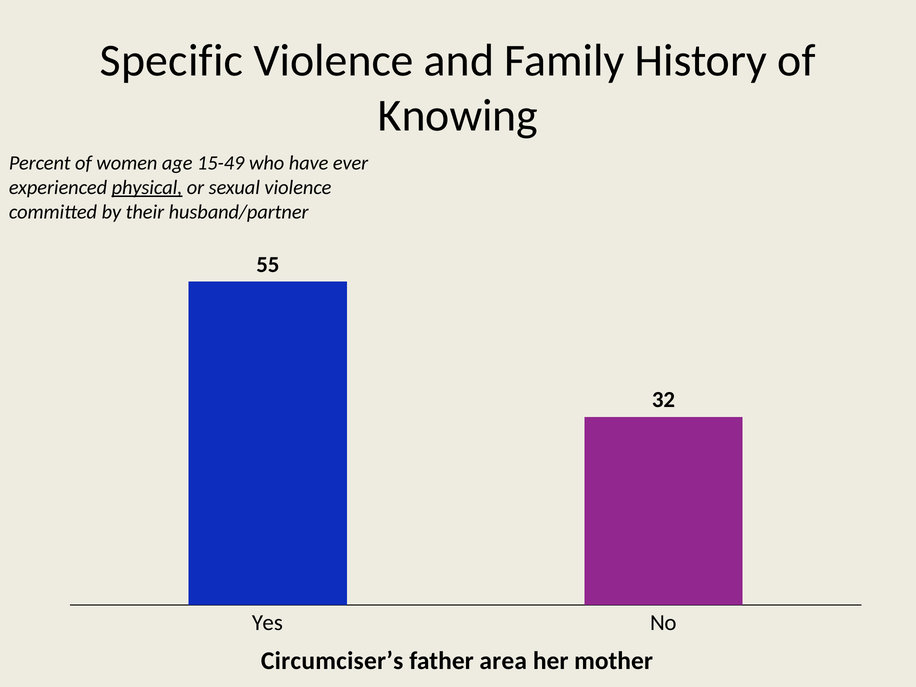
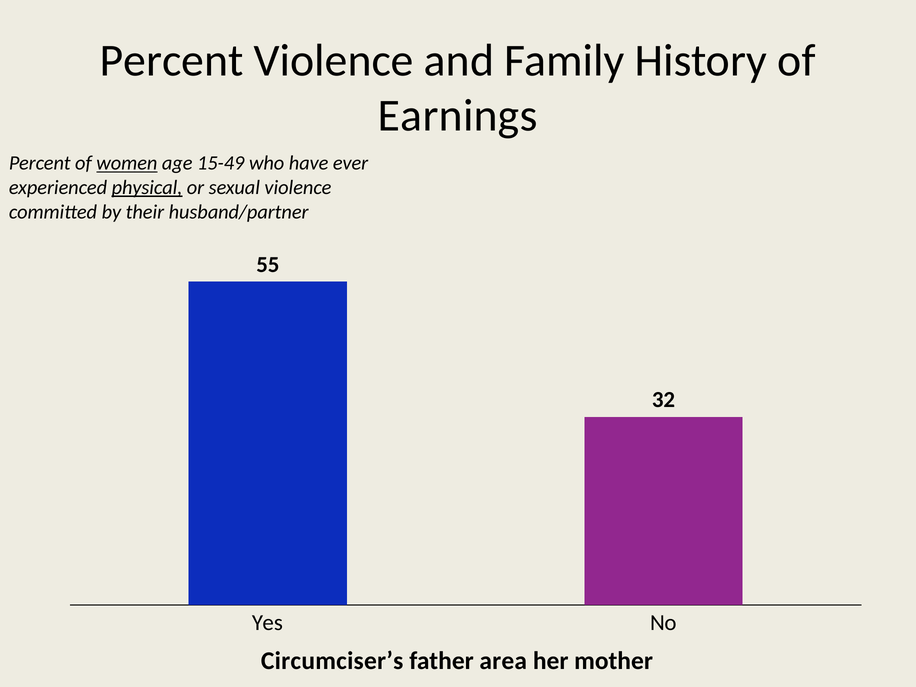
Specific at (171, 60): Specific -> Percent
Knowing: Knowing -> Earnings
women underline: none -> present
